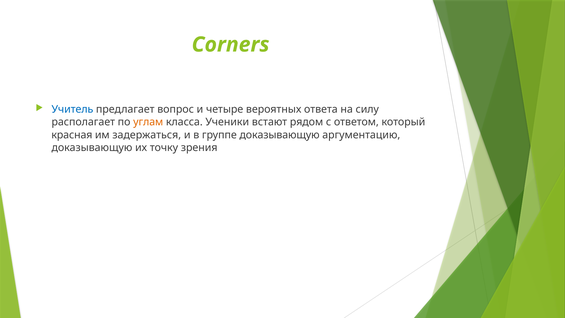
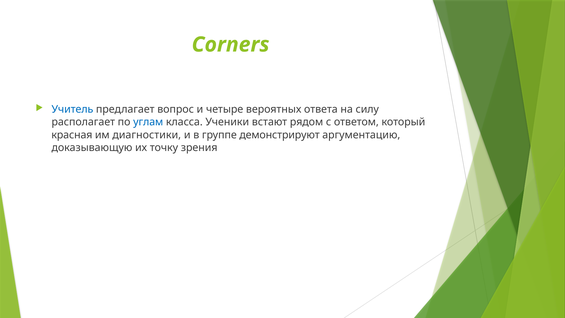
углам colour: orange -> blue
задержаться: задержаться -> диагностики
группе доказывающую: доказывающую -> демонстрируют
